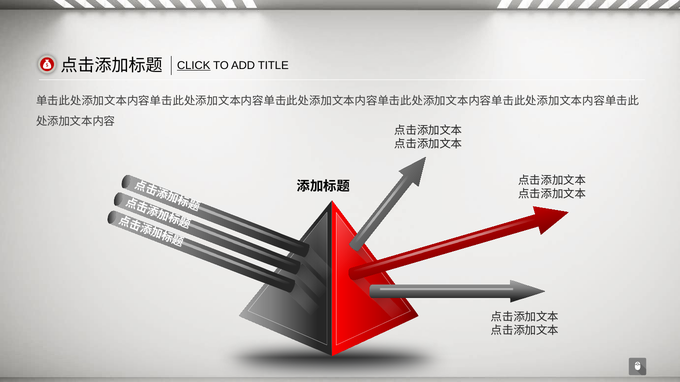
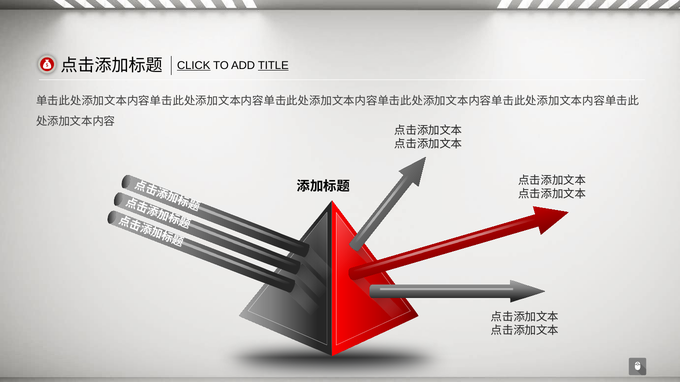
TITLE underline: none -> present
